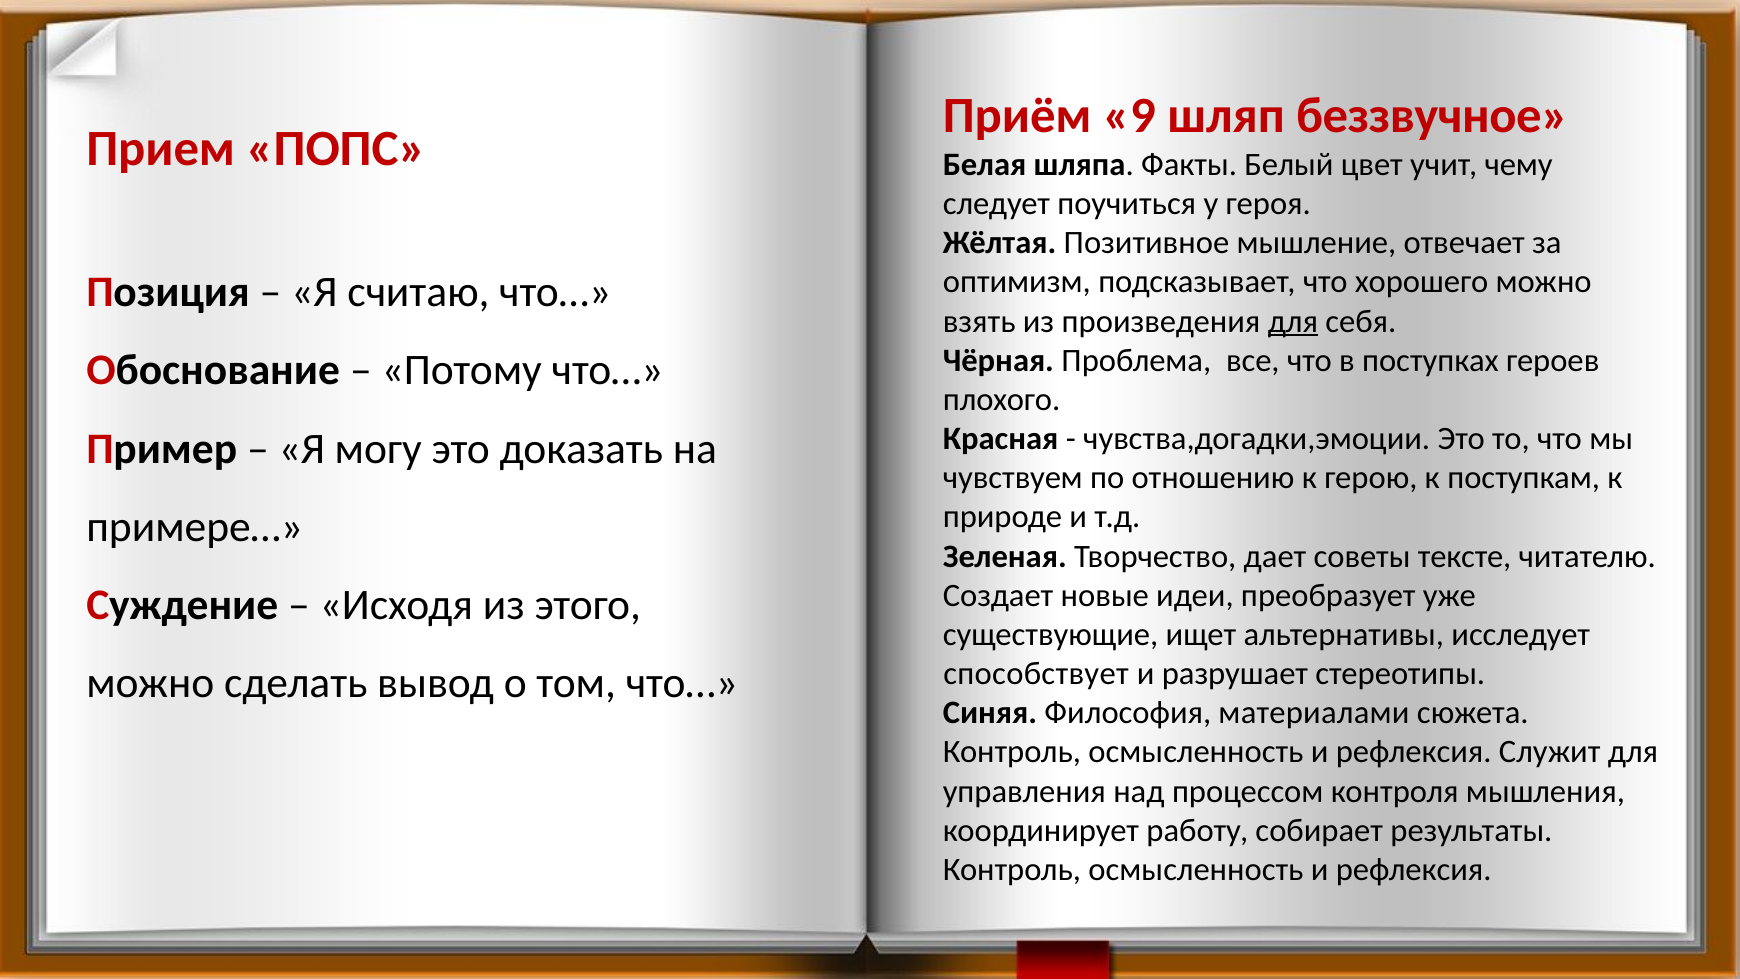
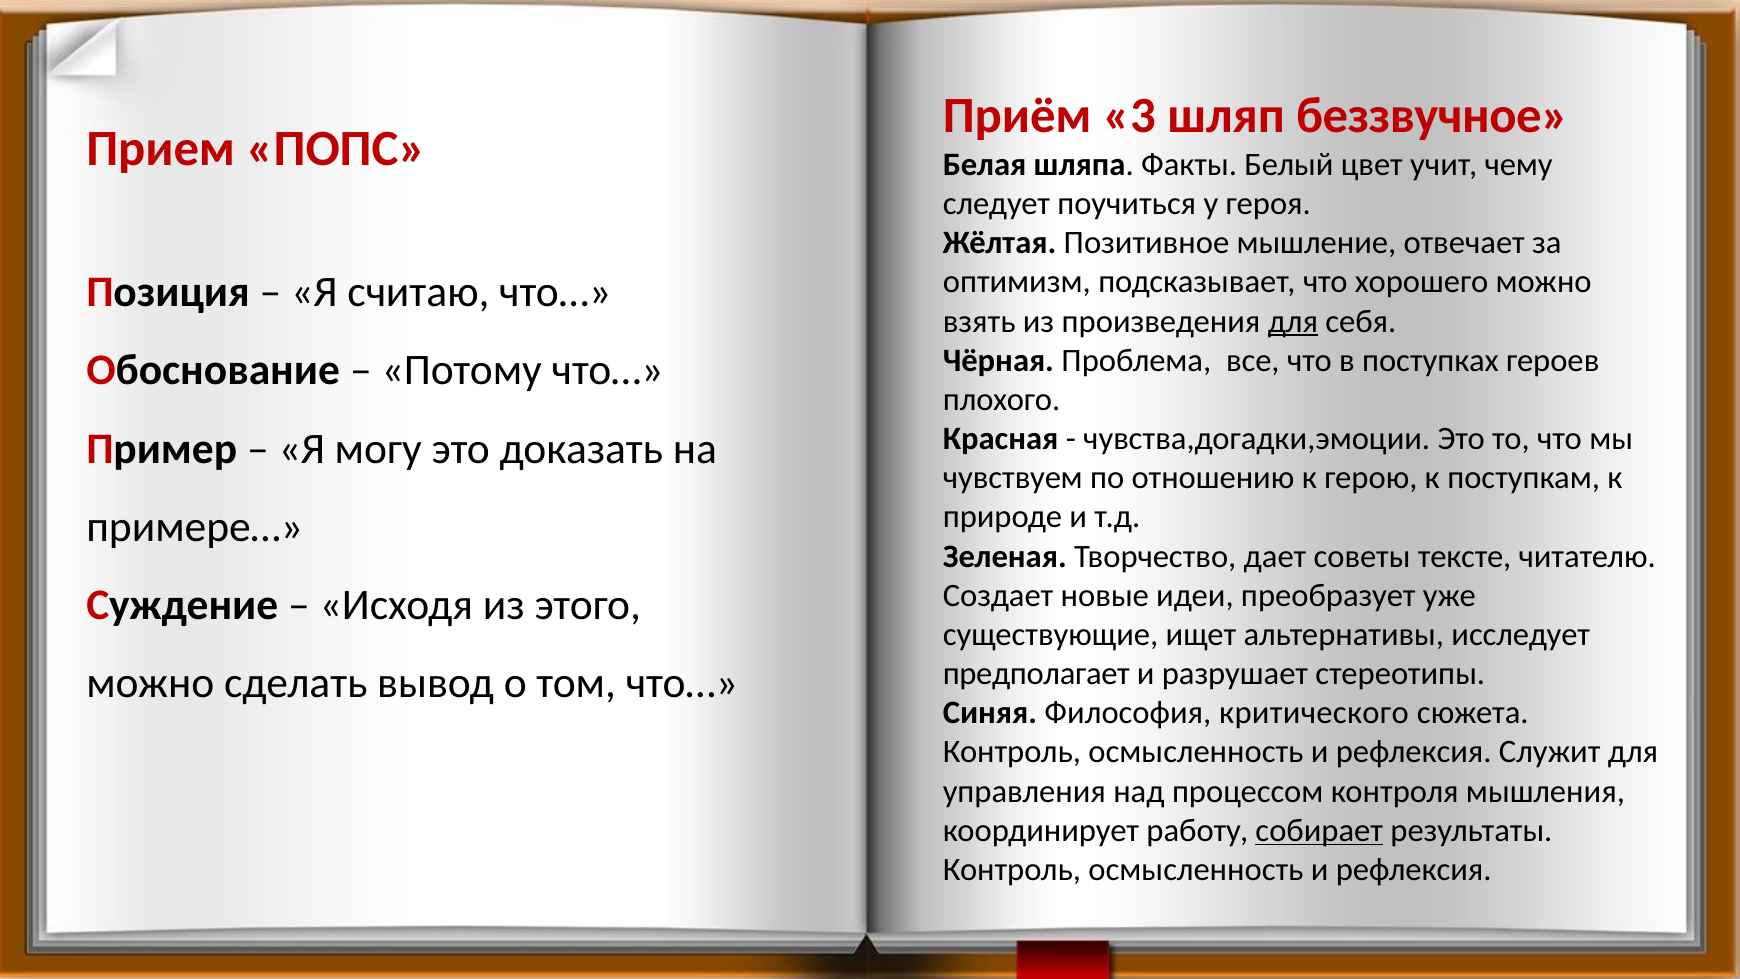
9: 9 -> 3
способствует: способствует -> предполагает
материалами: материалами -> критического
собирает underline: none -> present
